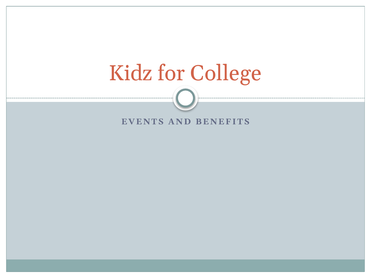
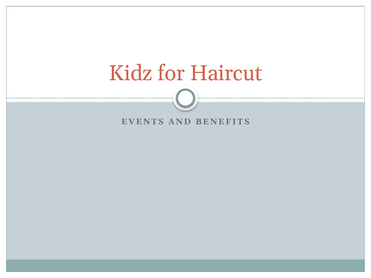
College: College -> Haircut
